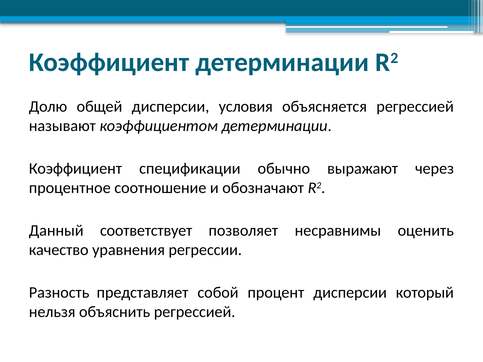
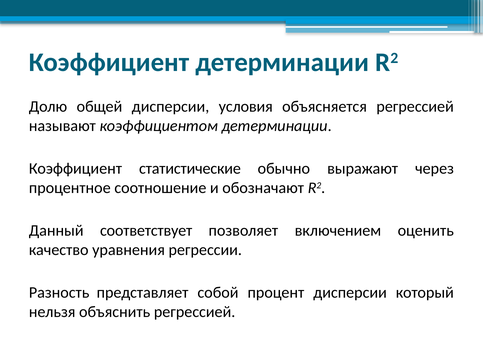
спецификации: спецификации -> статистические
несравнимы: несравнимы -> включением
